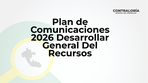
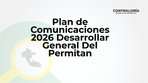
Recursos: Recursos -> Permitan
